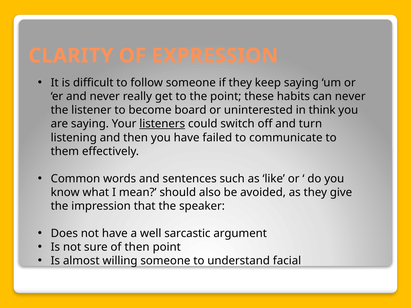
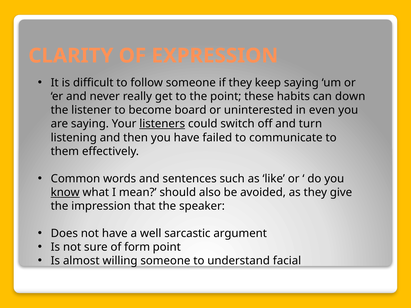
can never: never -> down
think: think -> even
know underline: none -> present
of then: then -> form
